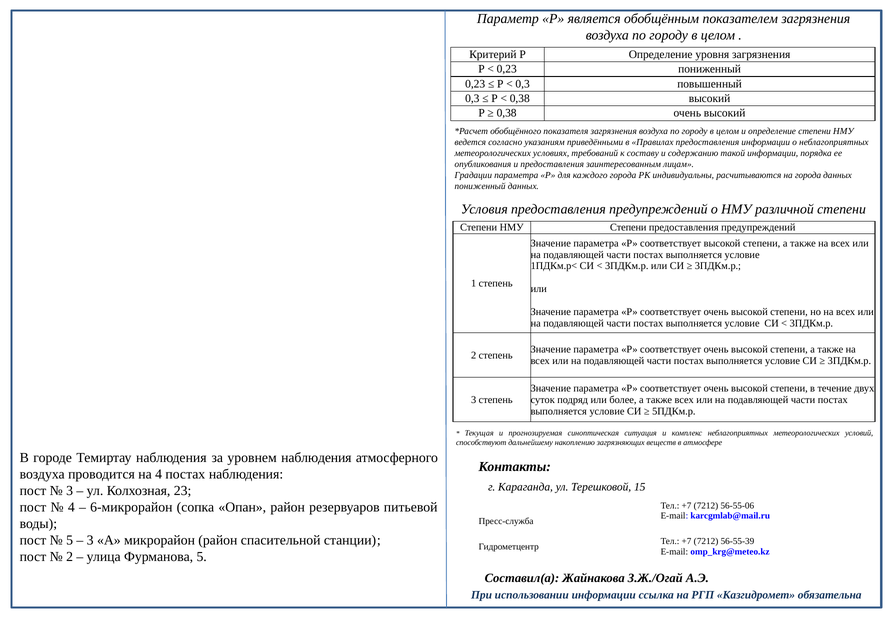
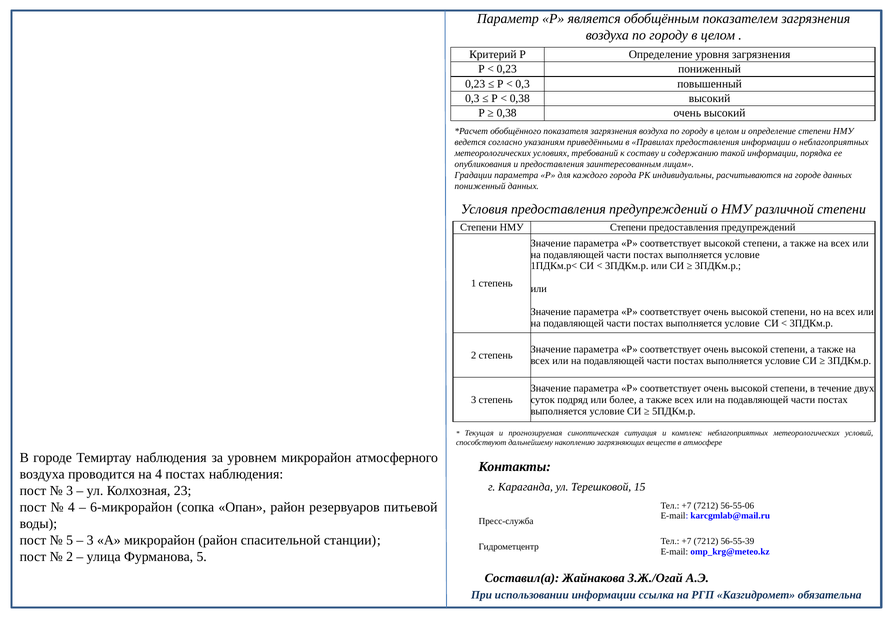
на города: города -> городе
уровнем наблюдения: наблюдения -> микрорайон
